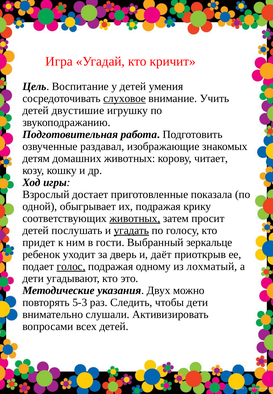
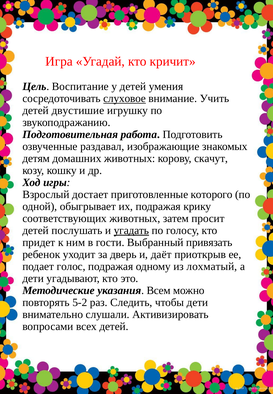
читает: читает -> скачут
показала: показала -> которого
животных at (135, 219) underline: present -> none
зеркальце: зеркальце -> привязать
голос underline: present -> none
Двух: Двух -> Всем
5-3: 5-3 -> 5-2
